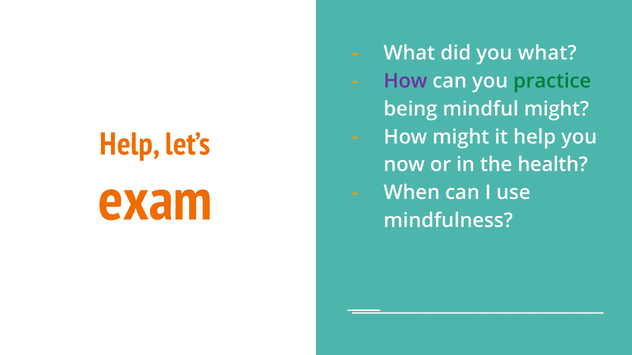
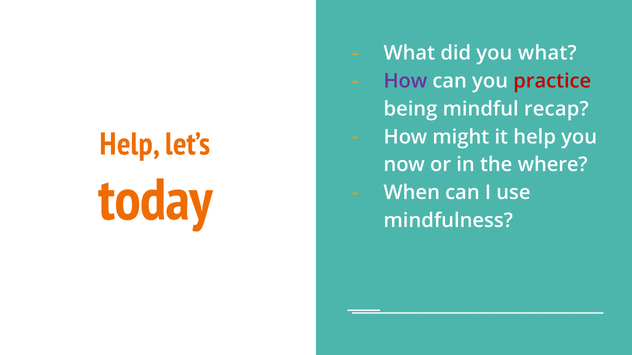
practice colour: green -> red
mindful might: might -> recap
health: health -> where
exam: exam -> today
